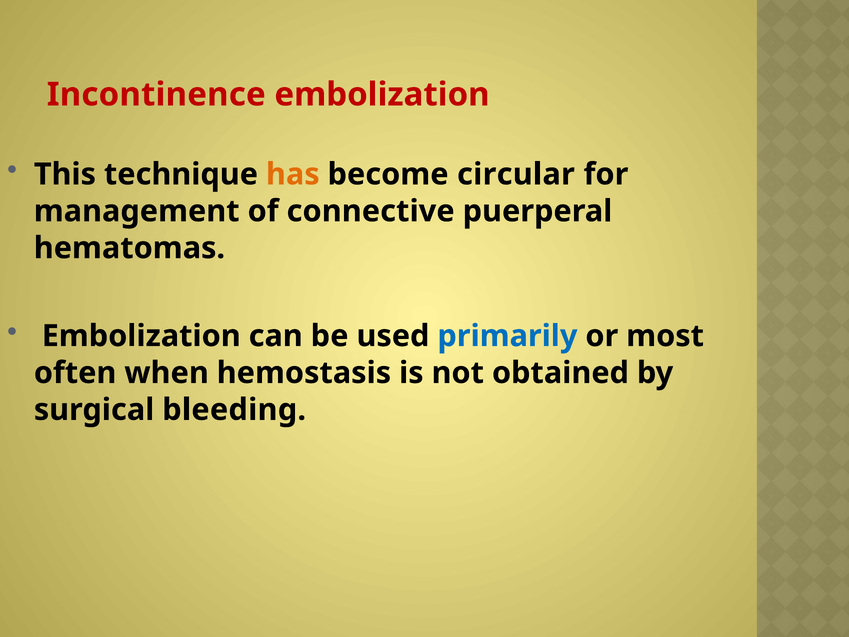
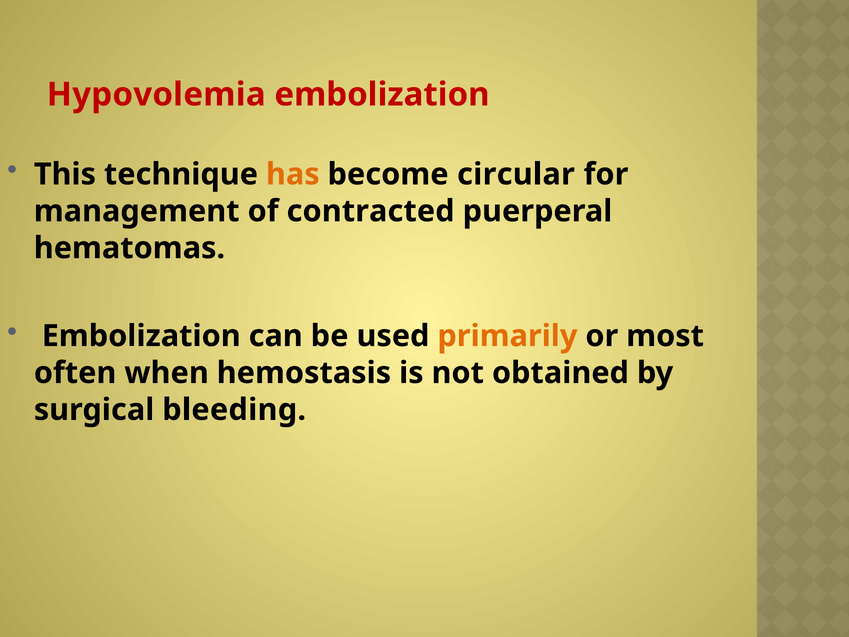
Incontinence: Incontinence -> Hypovolemia
connective: connective -> contracted
primarily colour: blue -> orange
